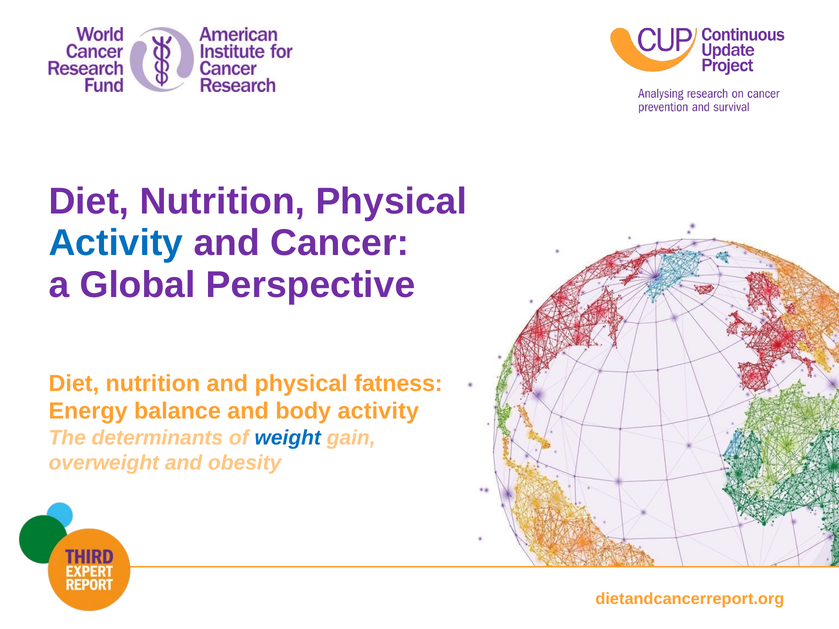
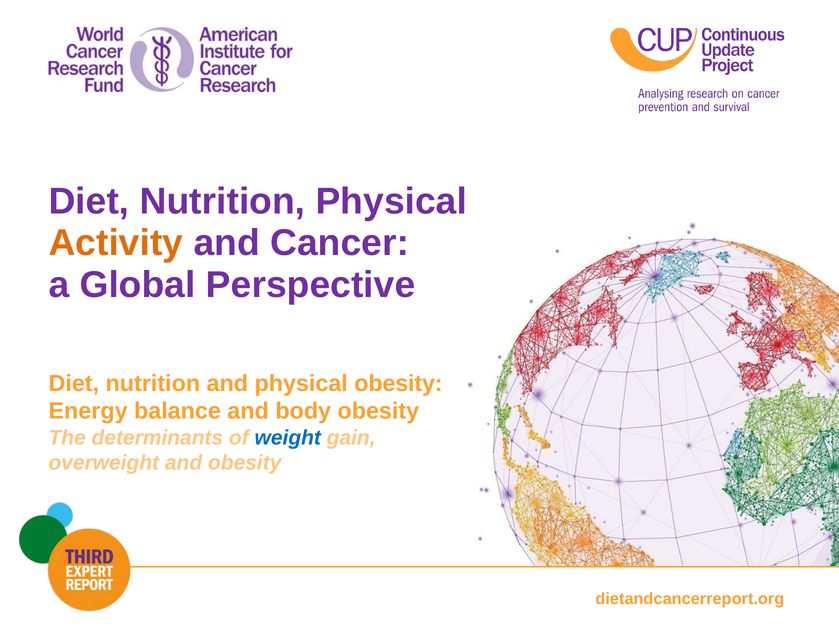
Activity at (116, 243) colour: blue -> orange
physical fatness: fatness -> obesity
body activity: activity -> obesity
